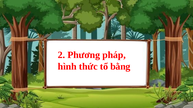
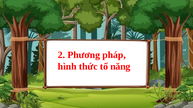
bằng: bằng -> năng
